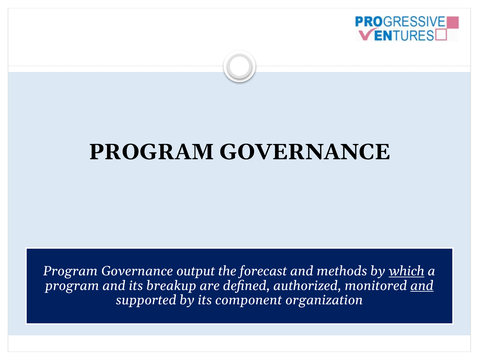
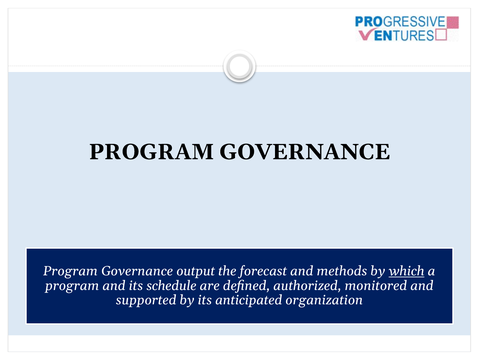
breakup: breakup -> schedule
and at (422, 285) underline: present -> none
component: component -> anticipated
